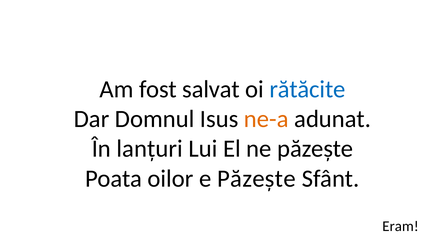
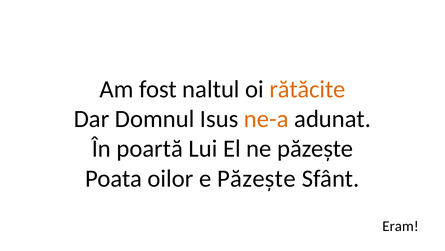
salvat: salvat -> naltul
rătăcite colour: blue -> orange
lanțuri: lanțuri -> poartă
